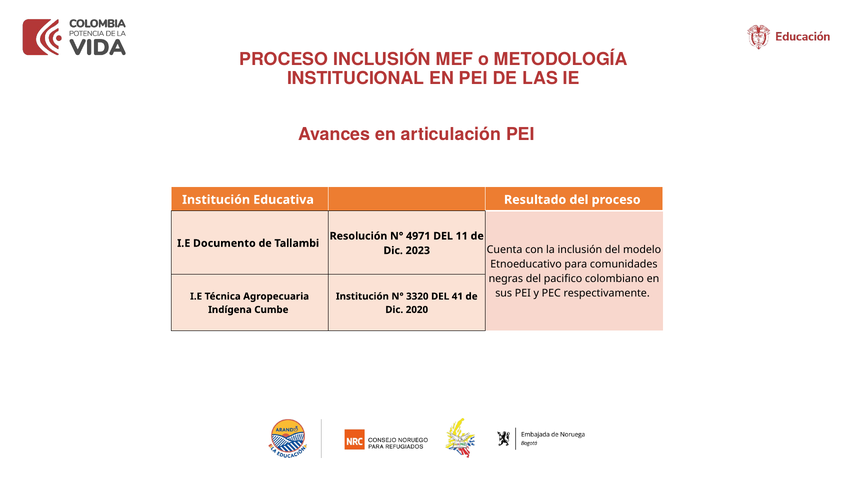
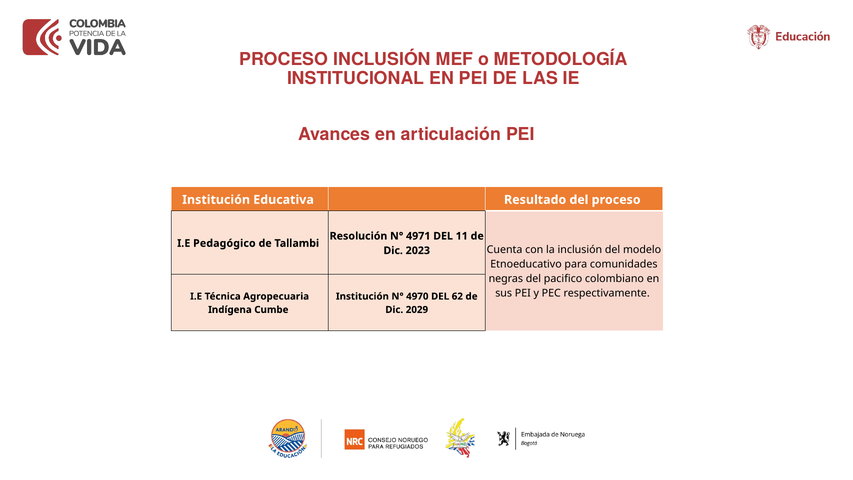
Documento: Documento -> Pedagógico
3320: 3320 -> 4970
41: 41 -> 62
2020: 2020 -> 2029
